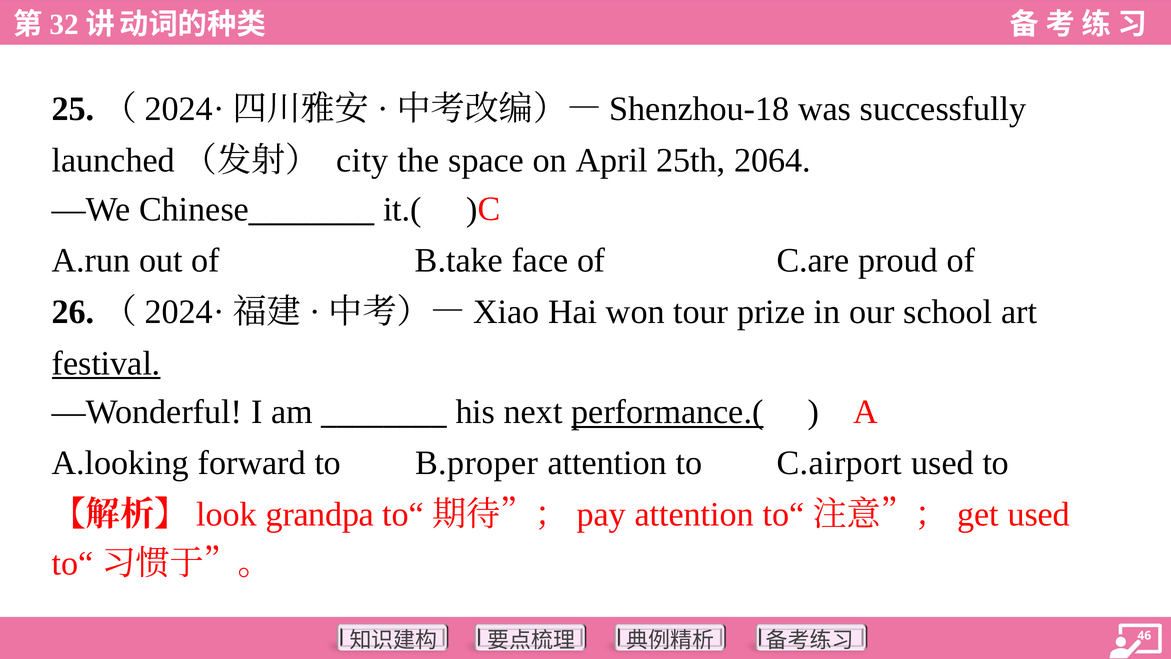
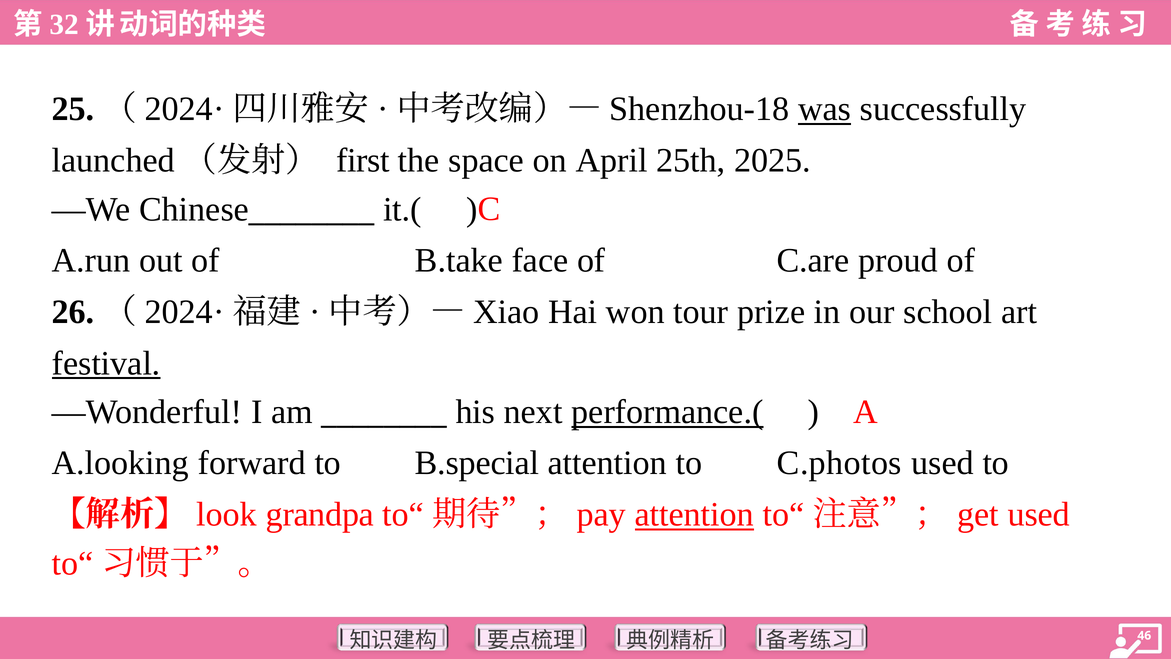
was underline: none -> present
city: city -> first
2064: 2064 -> 2025
B.proper: B.proper -> B.special
C.airport: C.airport -> C.photos
attention at (694, 514) underline: none -> present
